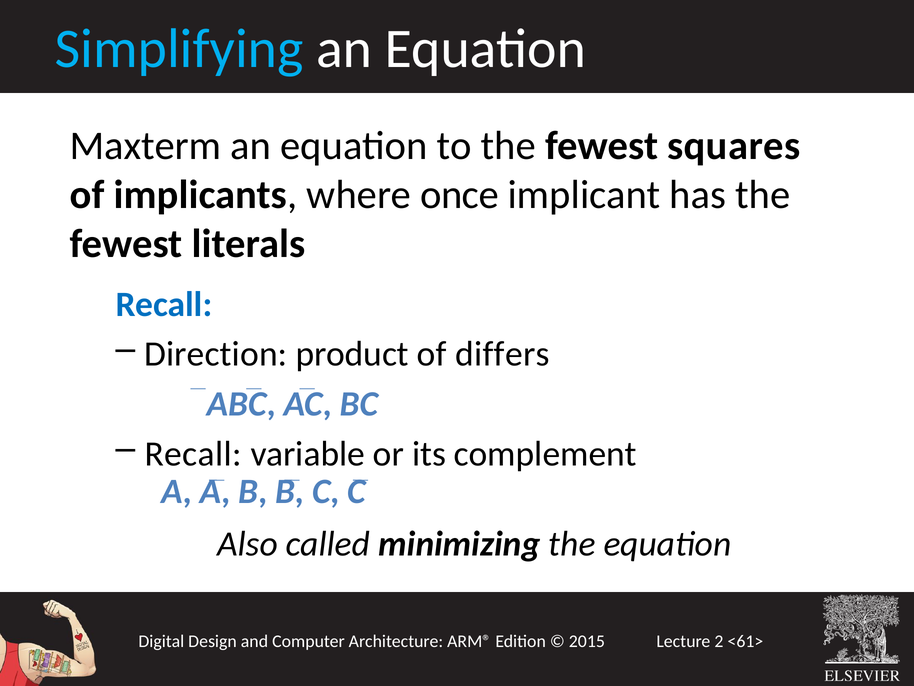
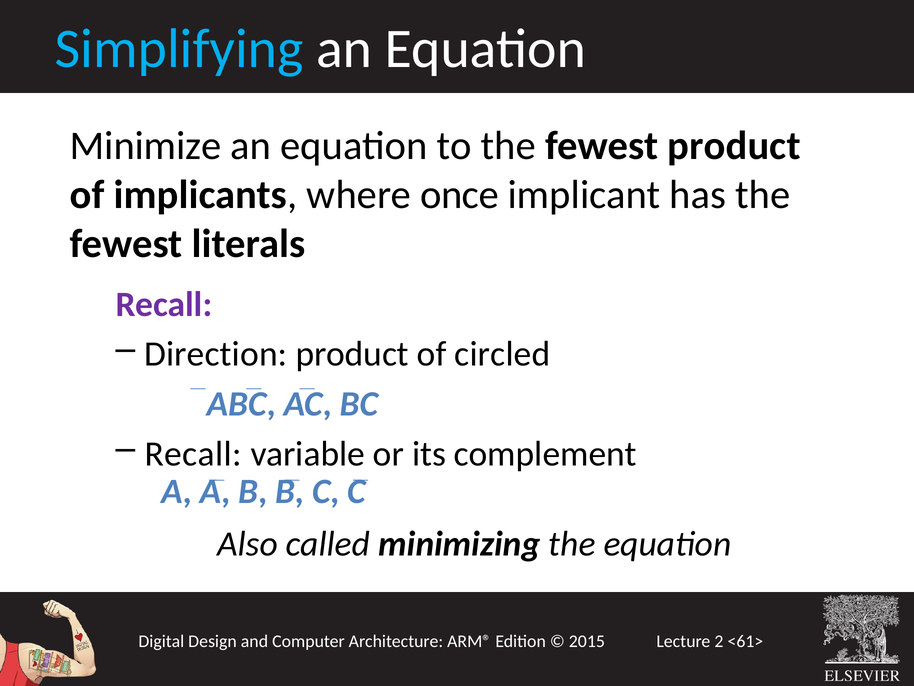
Maxterm: Maxterm -> Minimize
fewest squares: squares -> product
Recall at (164, 304) colour: blue -> purple
differs: differs -> circled
